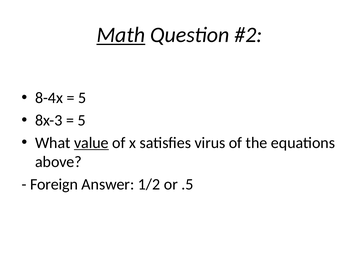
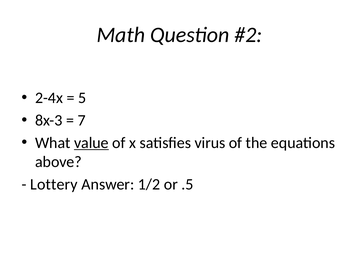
Math underline: present -> none
8-4x: 8-4x -> 2-4x
5 at (82, 120): 5 -> 7
Foreign: Foreign -> Lottery
